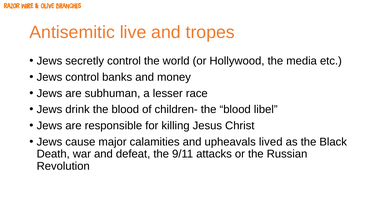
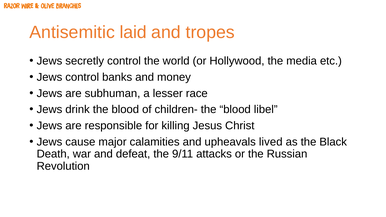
live: live -> laid
